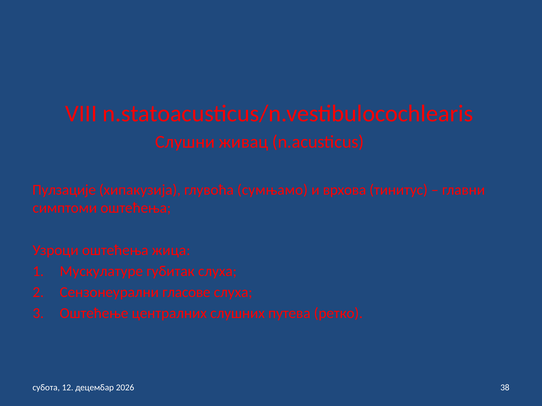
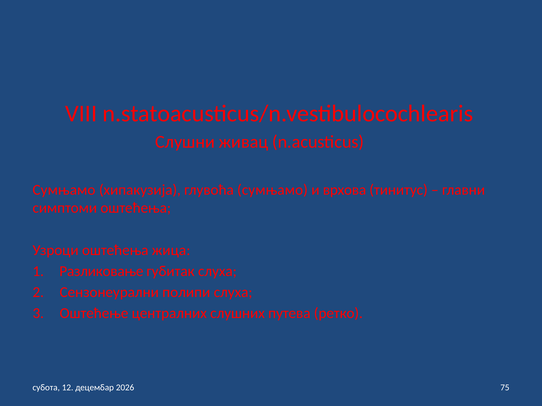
Пулзације at (64, 190): Пулзације -> Сумњамо
Мускулатуре: Мускулатуре -> Разликовање
гласове: гласове -> полипи
38: 38 -> 75
